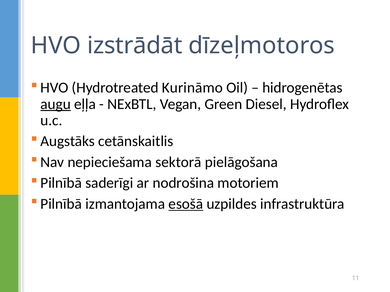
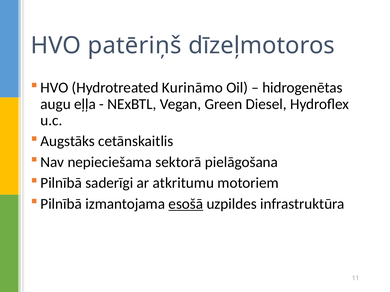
izstrādāt: izstrādāt -> patēriņš
augu underline: present -> none
nodrošina: nodrošina -> atkritumu
